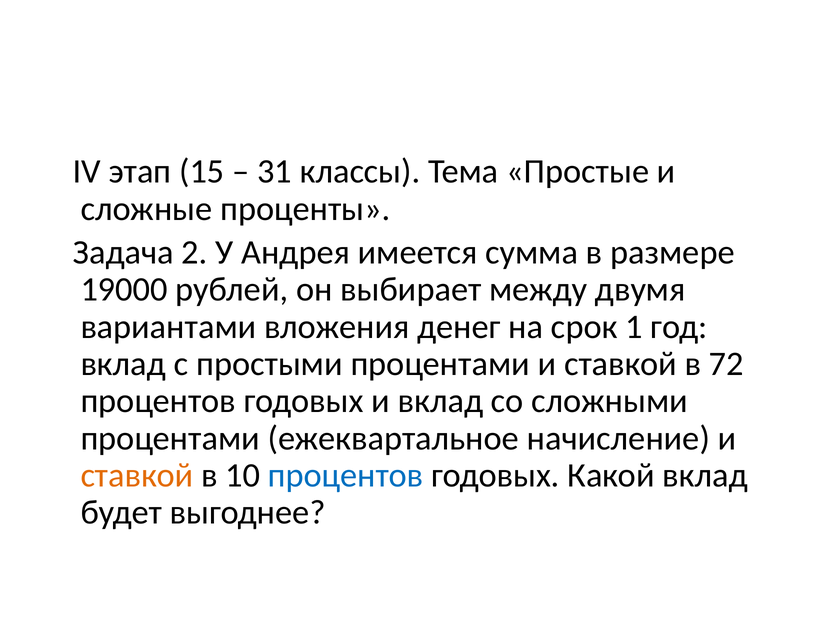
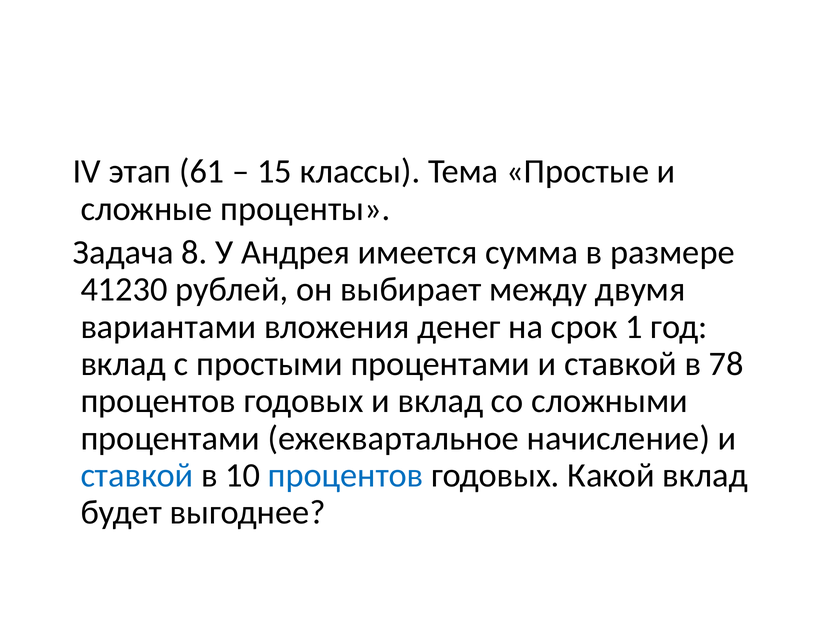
15: 15 -> 61
31: 31 -> 15
2: 2 -> 8
19000: 19000 -> 41230
72: 72 -> 78
ставкой at (137, 476) colour: orange -> blue
